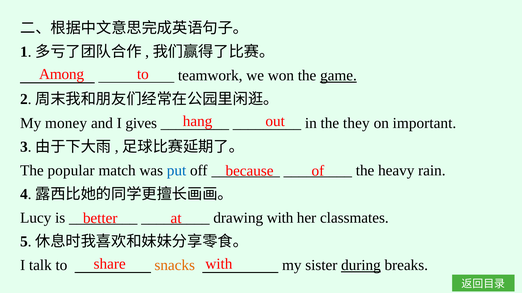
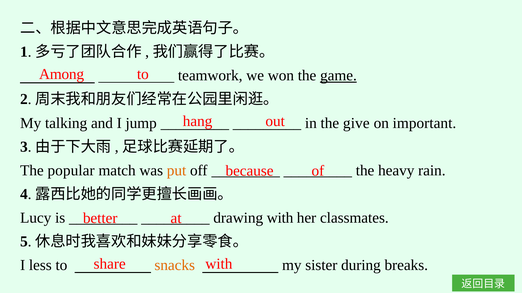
money: money -> talking
gives: gives -> jump
they: they -> give
put colour: blue -> orange
talk: talk -> less
during underline: present -> none
